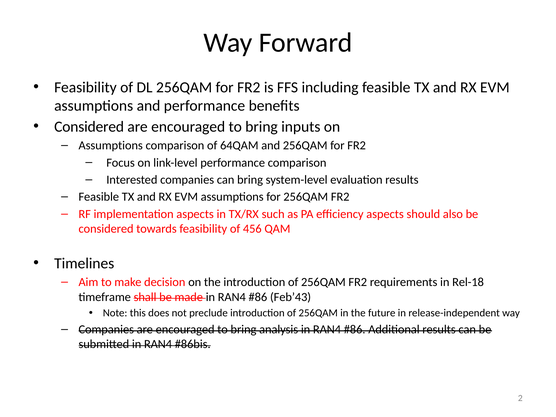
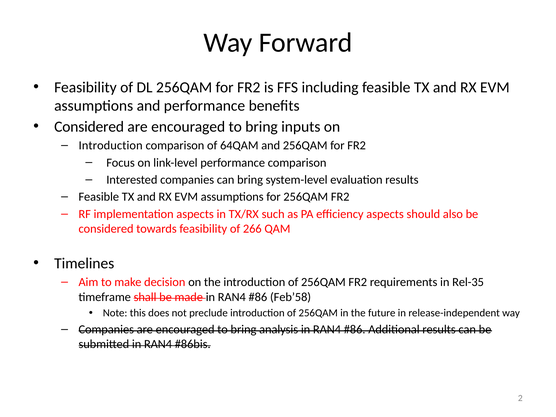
Assumptions at (111, 145): Assumptions -> Introduction
456: 456 -> 266
Rel-18: Rel-18 -> Rel-35
Feb’43: Feb’43 -> Feb’58
